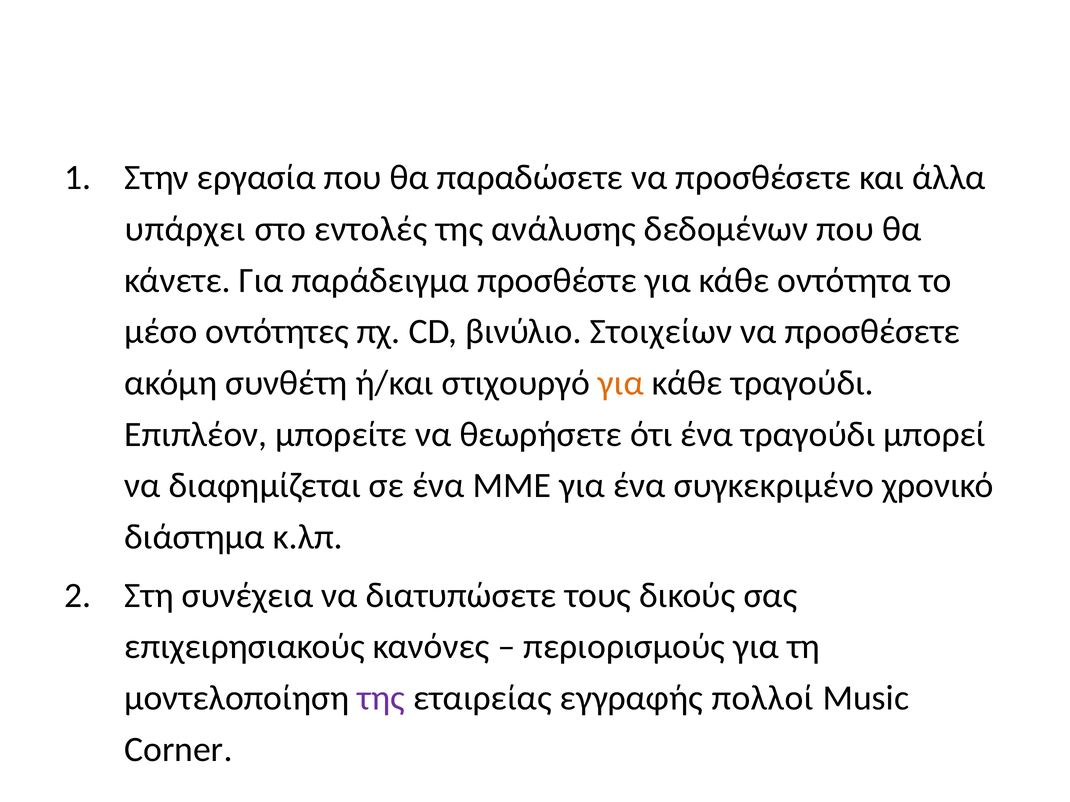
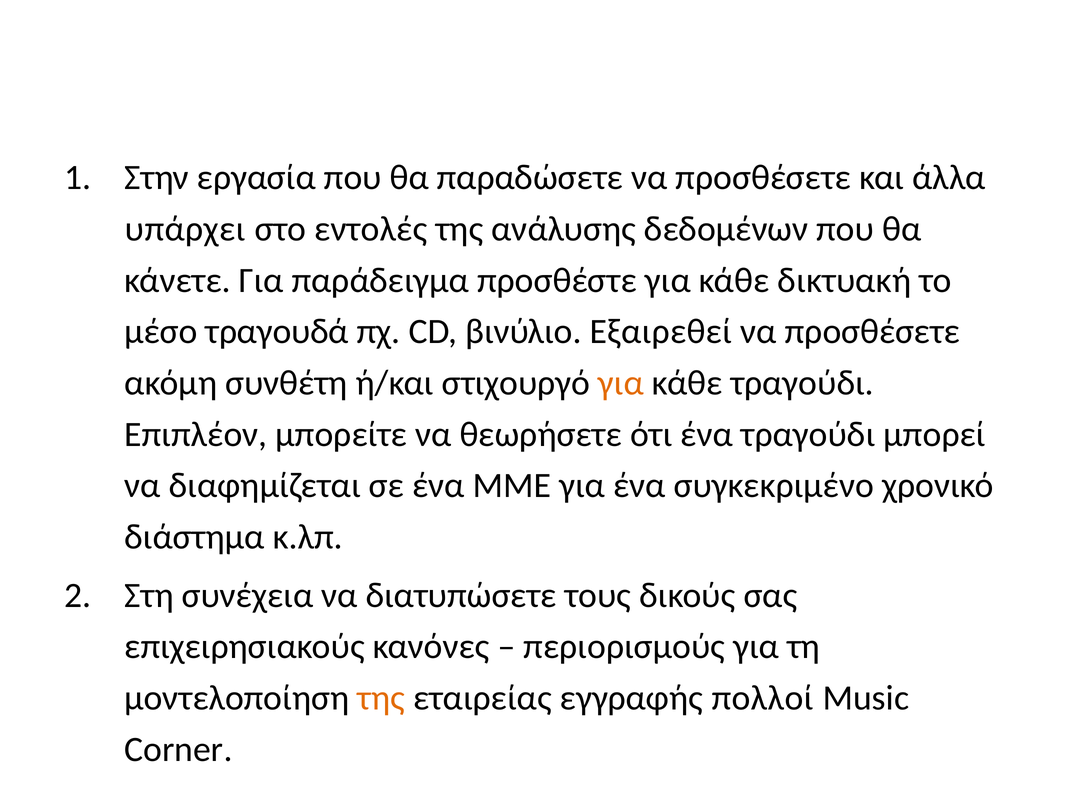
οντότητα: οντότητα -> δικτυακή
οντότητες: οντότητες -> τραγουδά
Στοιχείων: Στοιχείων -> Εξαιρεθεί
της at (381, 698) colour: purple -> orange
